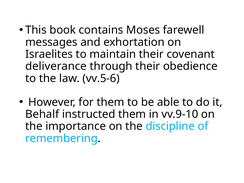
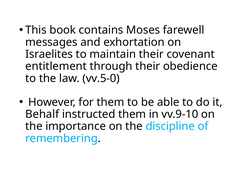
deliverance: deliverance -> entitlement
vv.5-6: vv.5-6 -> vv.5-0
